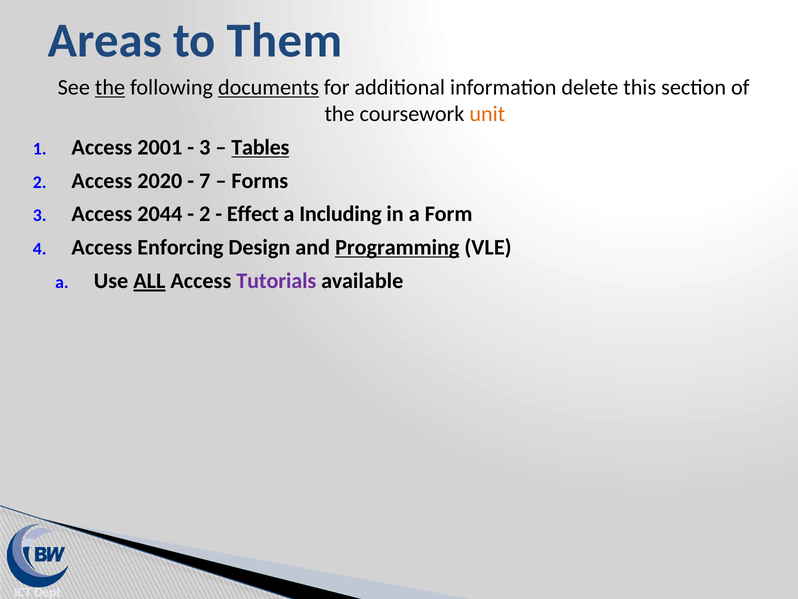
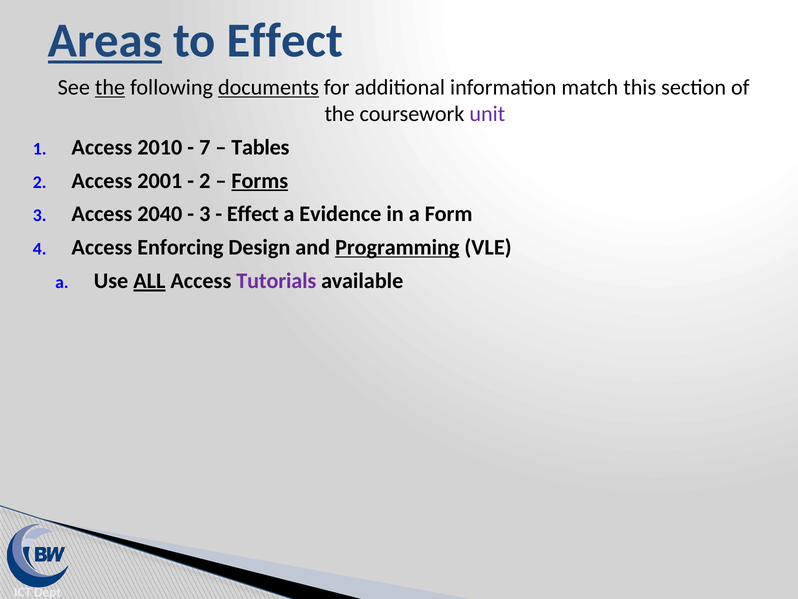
Areas underline: none -> present
to Them: Them -> Effect
delete: delete -> match
unit colour: orange -> purple
2001: 2001 -> 2010
3 at (205, 147): 3 -> 7
Tables underline: present -> none
2020: 2020 -> 2001
7 at (205, 181): 7 -> 2
Forms underline: none -> present
2044: 2044 -> 2040
2 at (205, 214): 2 -> 3
Including: Including -> Evidence
